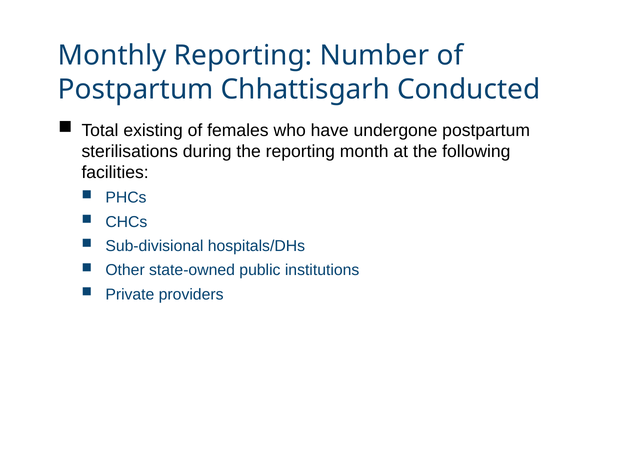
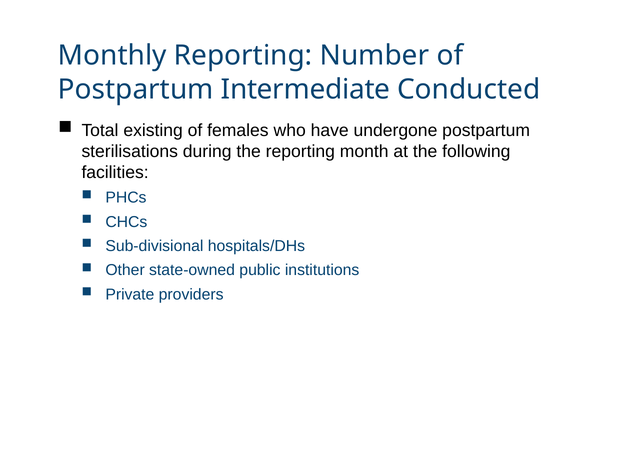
Chhattisgarh: Chhattisgarh -> Intermediate
